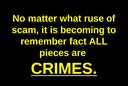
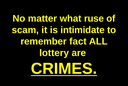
becoming: becoming -> intimidate
pieces: pieces -> lottery
